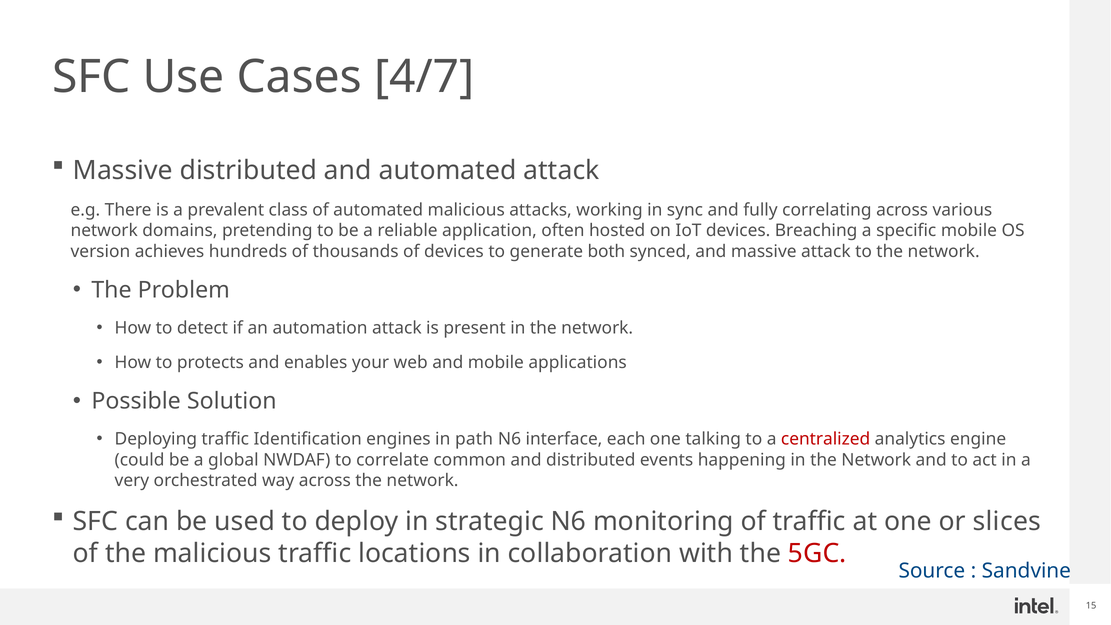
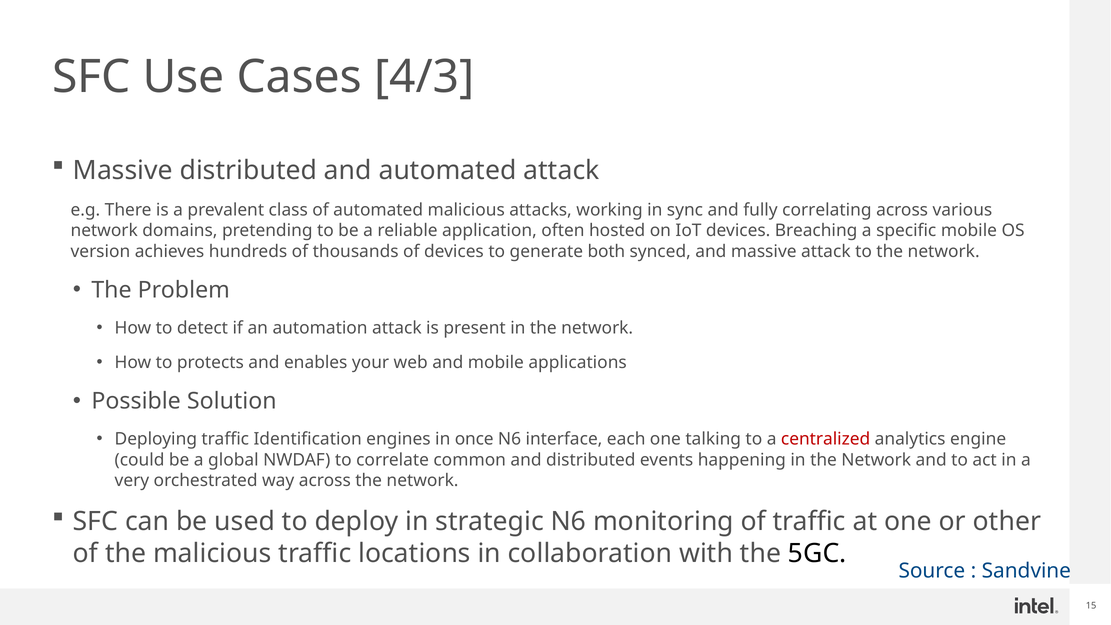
4/7: 4/7 -> 4/3
path: path -> once
slices: slices -> other
5GC colour: red -> black
